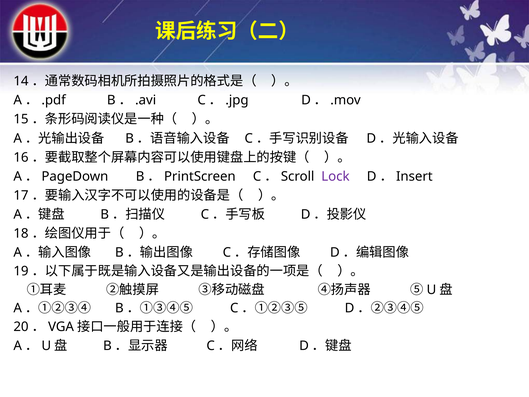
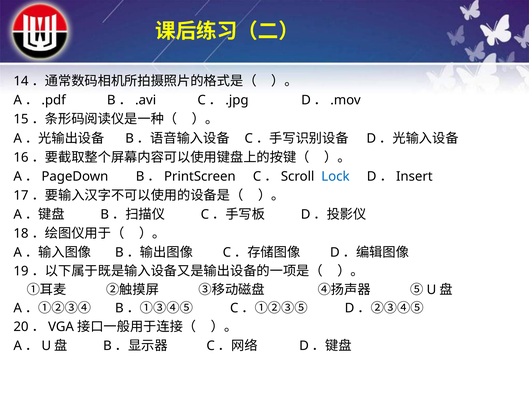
Lock colour: purple -> blue
